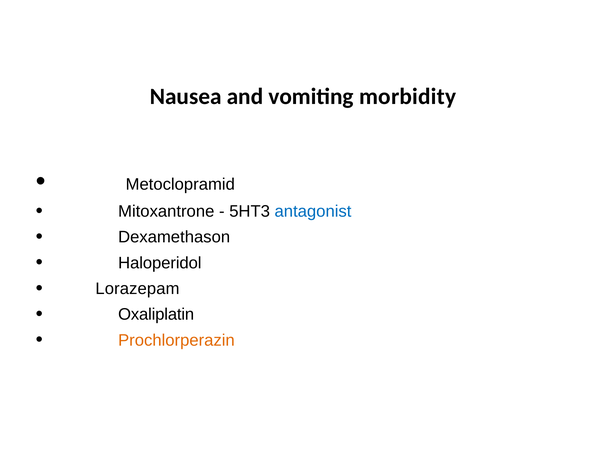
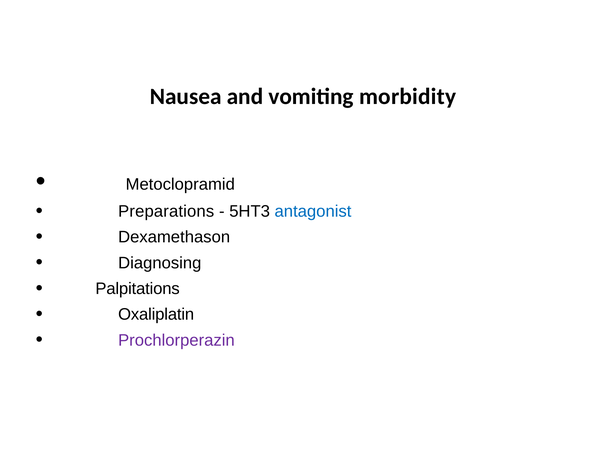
Mitoxantrone: Mitoxantrone -> Preparations
Haloperidol: Haloperidol -> Diagnosing
Lorazepam: Lorazepam -> Palpitations
Prochlorperazin colour: orange -> purple
